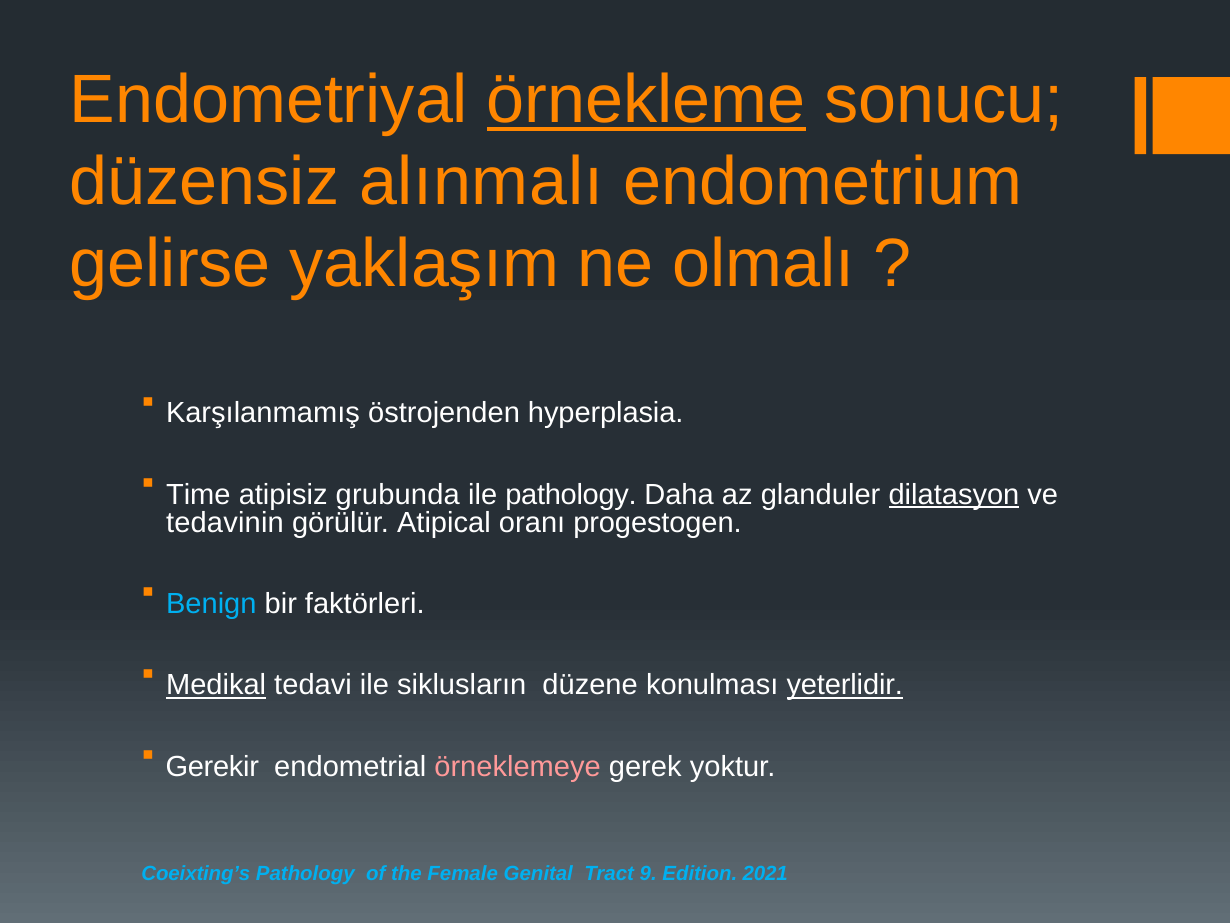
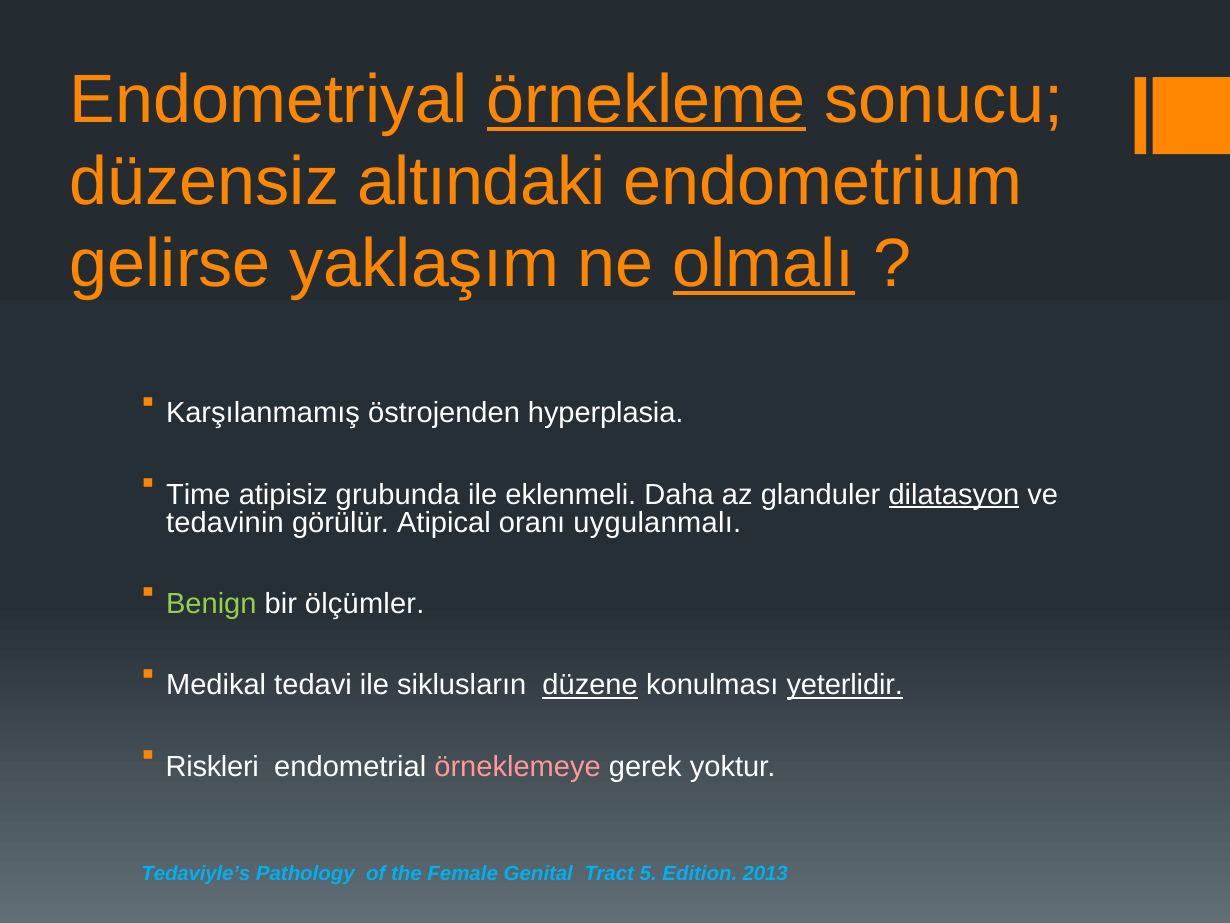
alınmalı: alınmalı -> altındaki
olmalı underline: none -> present
ile pathology: pathology -> eklenmeli
progestogen: progestogen -> uygulanmalı
Benign colour: light blue -> light green
faktörleri: faktörleri -> ölçümler
Medikal underline: present -> none
düzene underline: none -> present
Gerekir: Gerekir -> Riskleri
Coeixting’s: Coeixting’s -> Tedaviyle’s
9: 9 -> 5
2021: 2021 -> 2013
